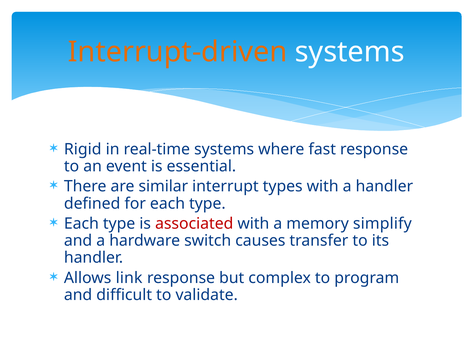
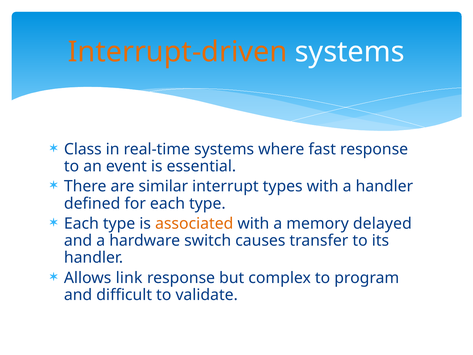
Rigid: Rigid -> Class
associated colour: red -> orange
simplify: simplify -> delayed
